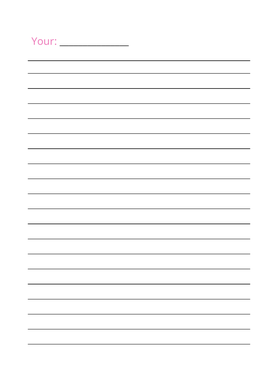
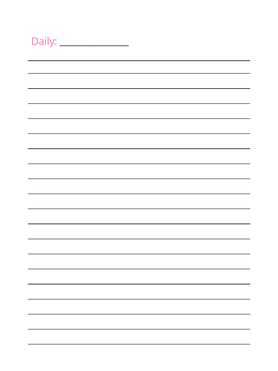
Your: Your -> Daily
